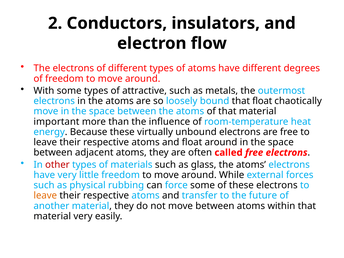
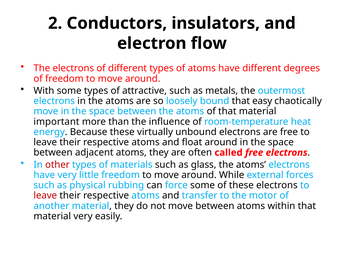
that float: float -> easy
leave at (45, 196) colour: orange -> red
future: future -> motor
